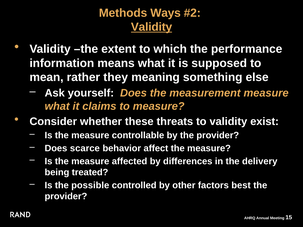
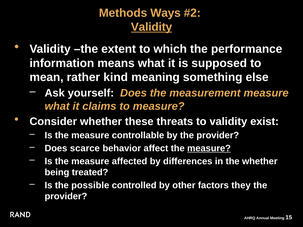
they: they -> kind
measure at (209, 148) underline: none -> present
the delivery: delivery -> whether
best: best -> they
